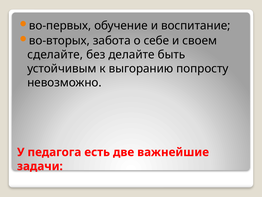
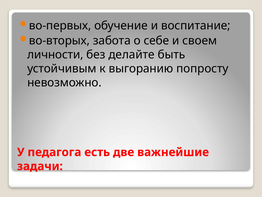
сделайте: сделайте -> личности
